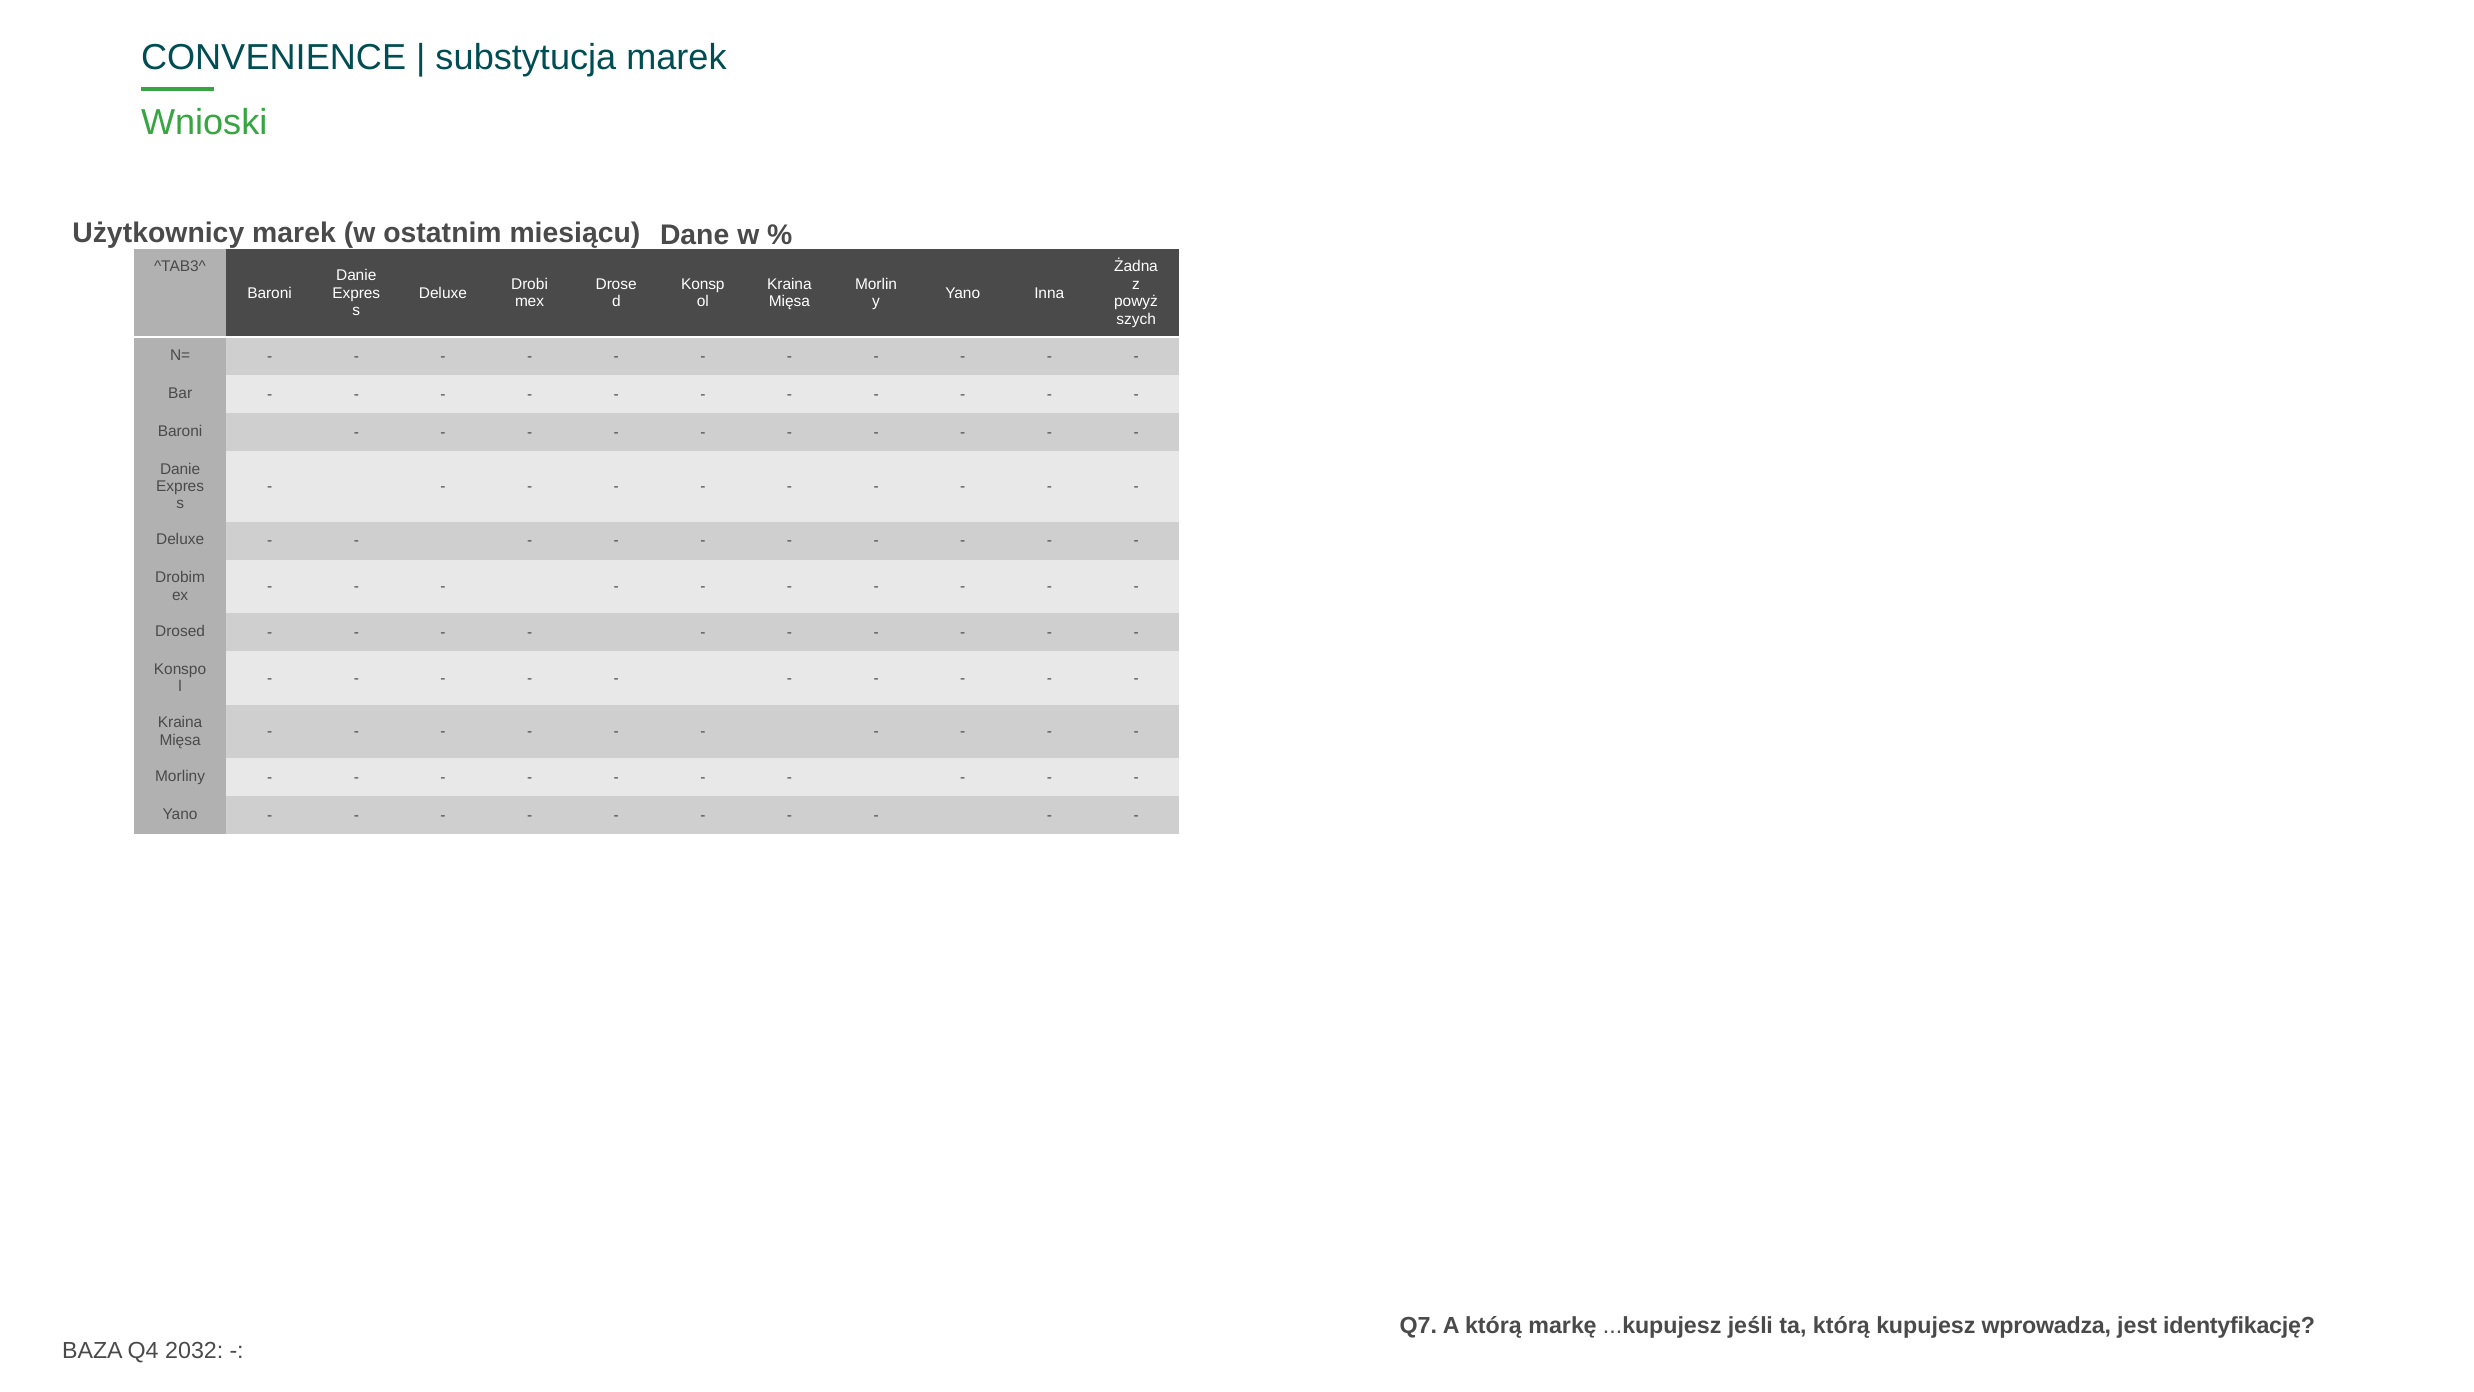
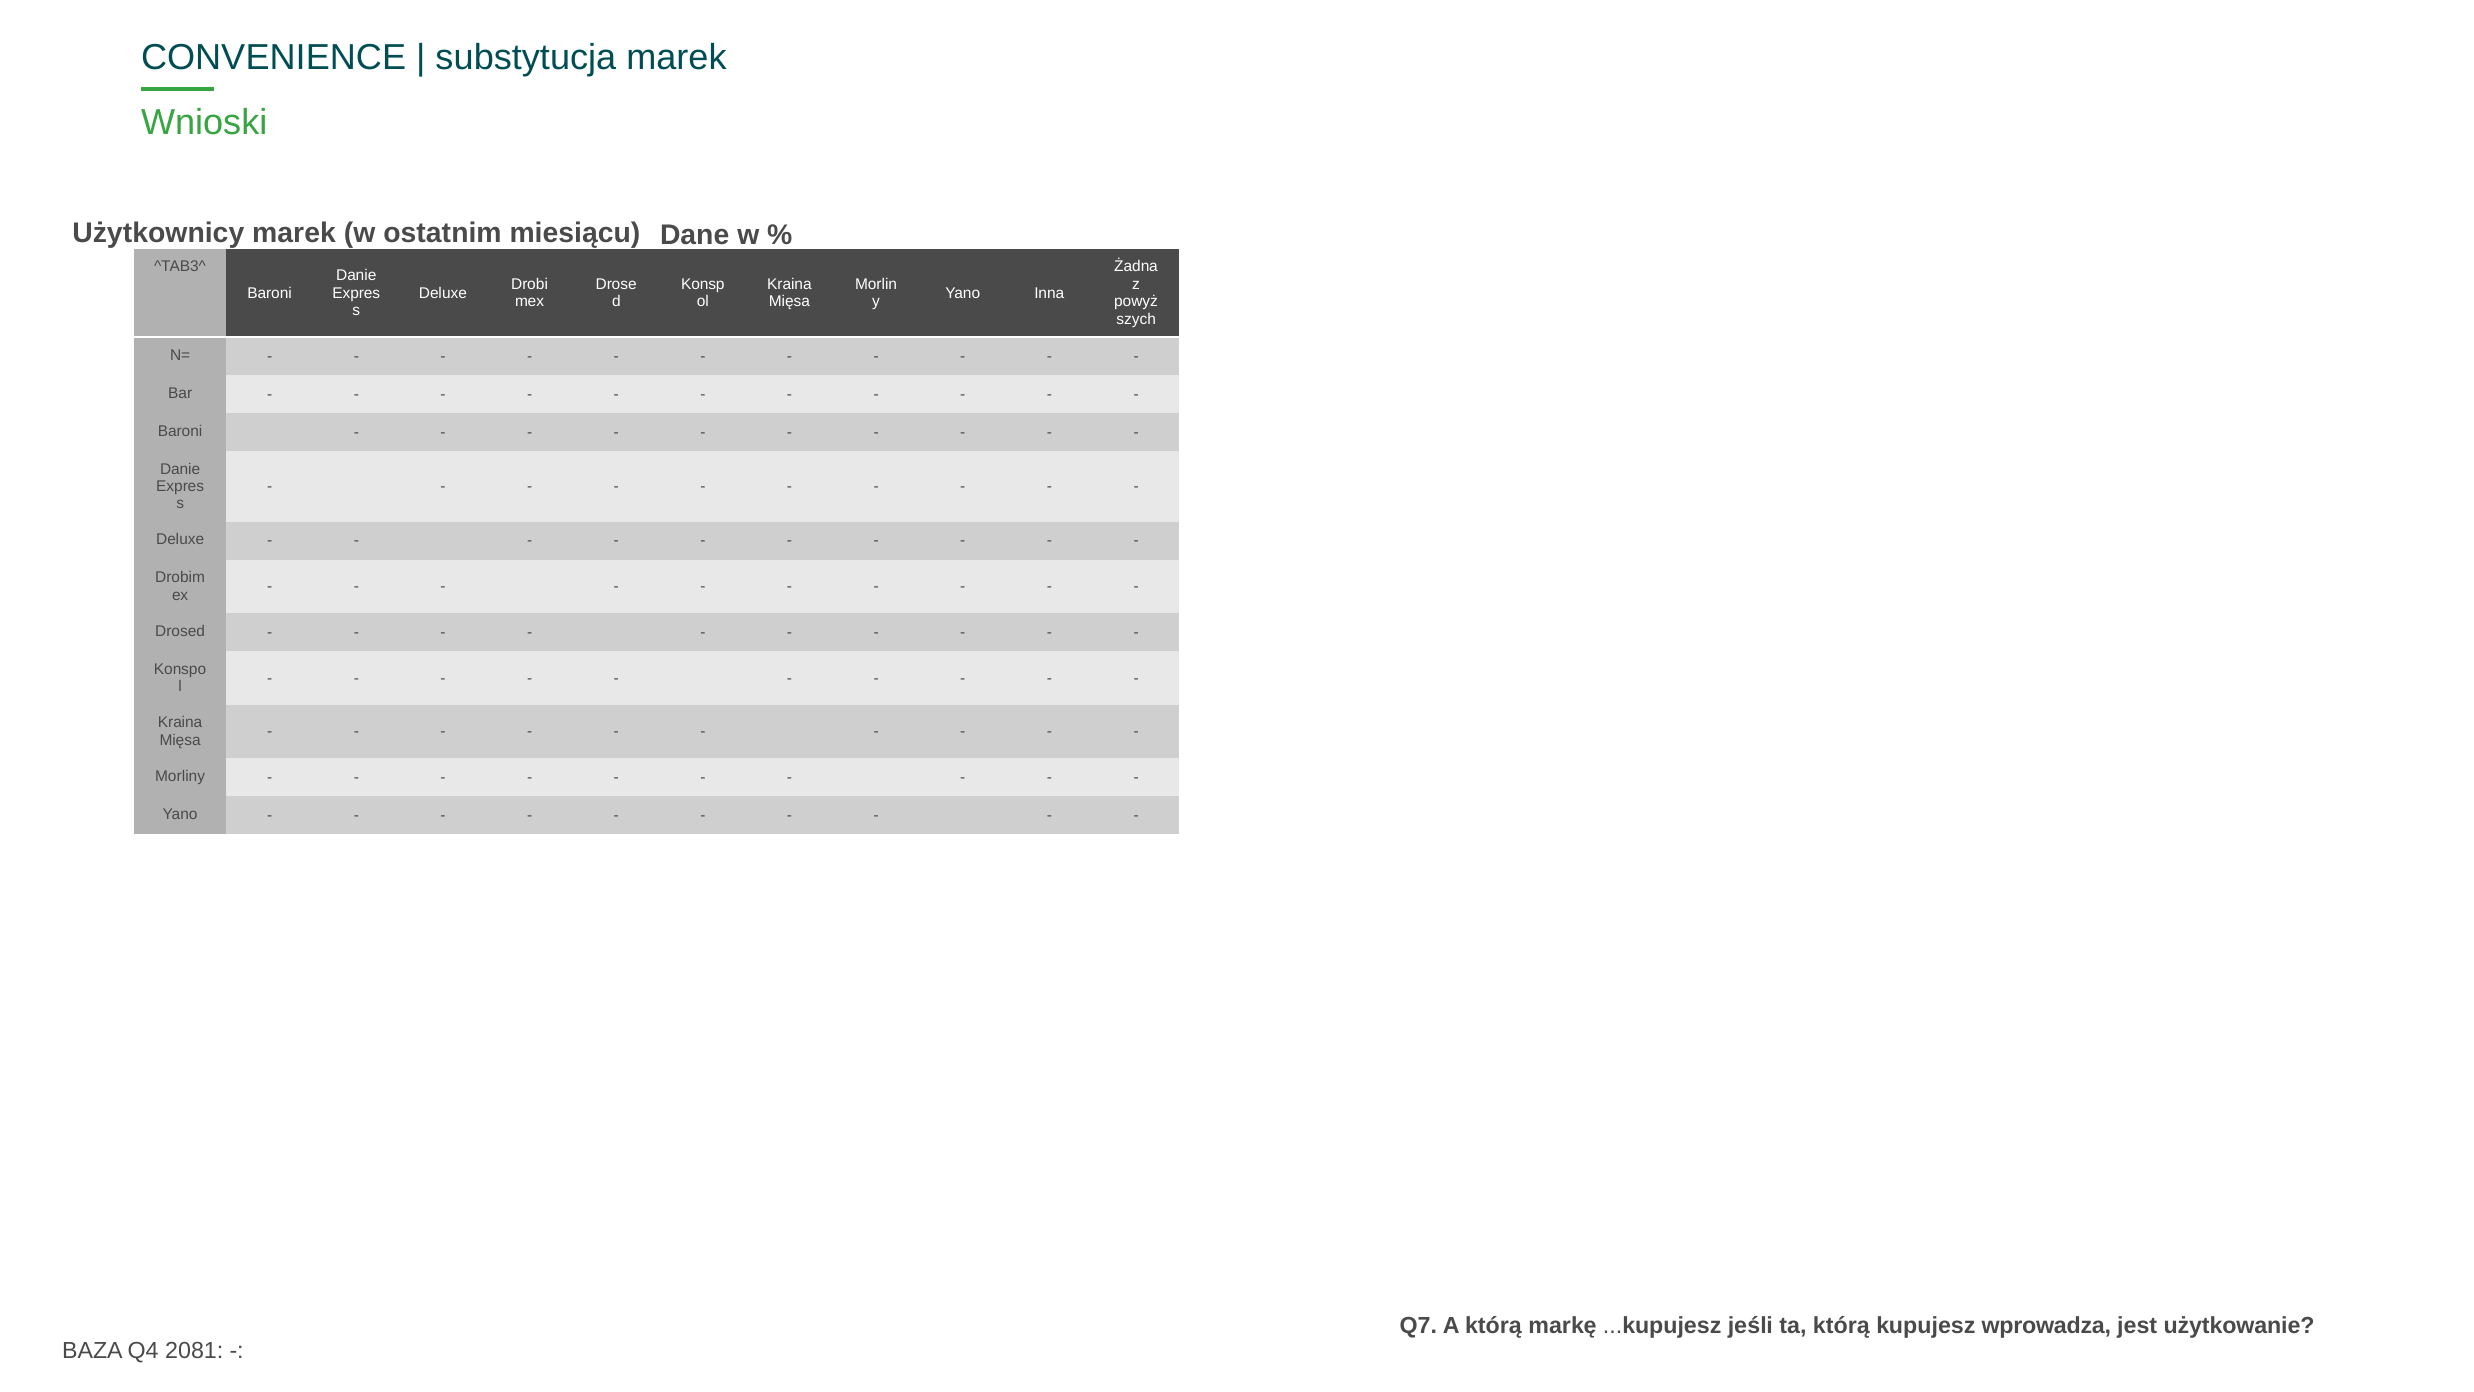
identyfikację: identyfikację -> użytkowanie
2032: 2032 -> 2081
